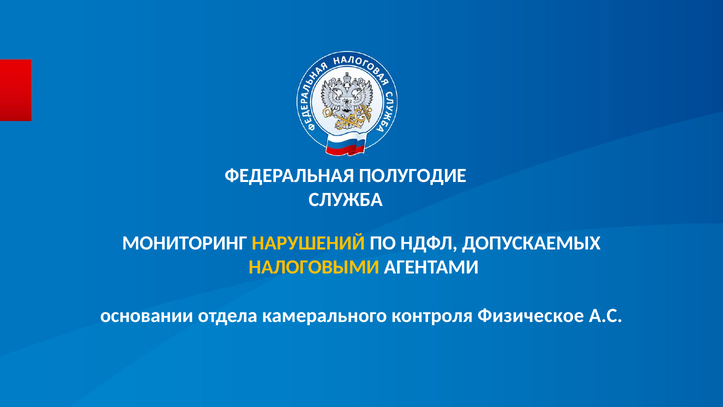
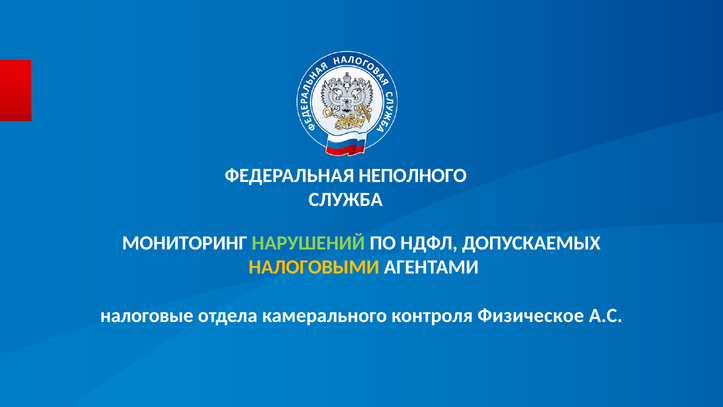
ПОЛУГОДИЕ: ПОЛУГОДИЕ -> НЕПОЛНОГО
НАРУШЕНИЙ colour: yellow -> light green
основании: основании -> налоговые
